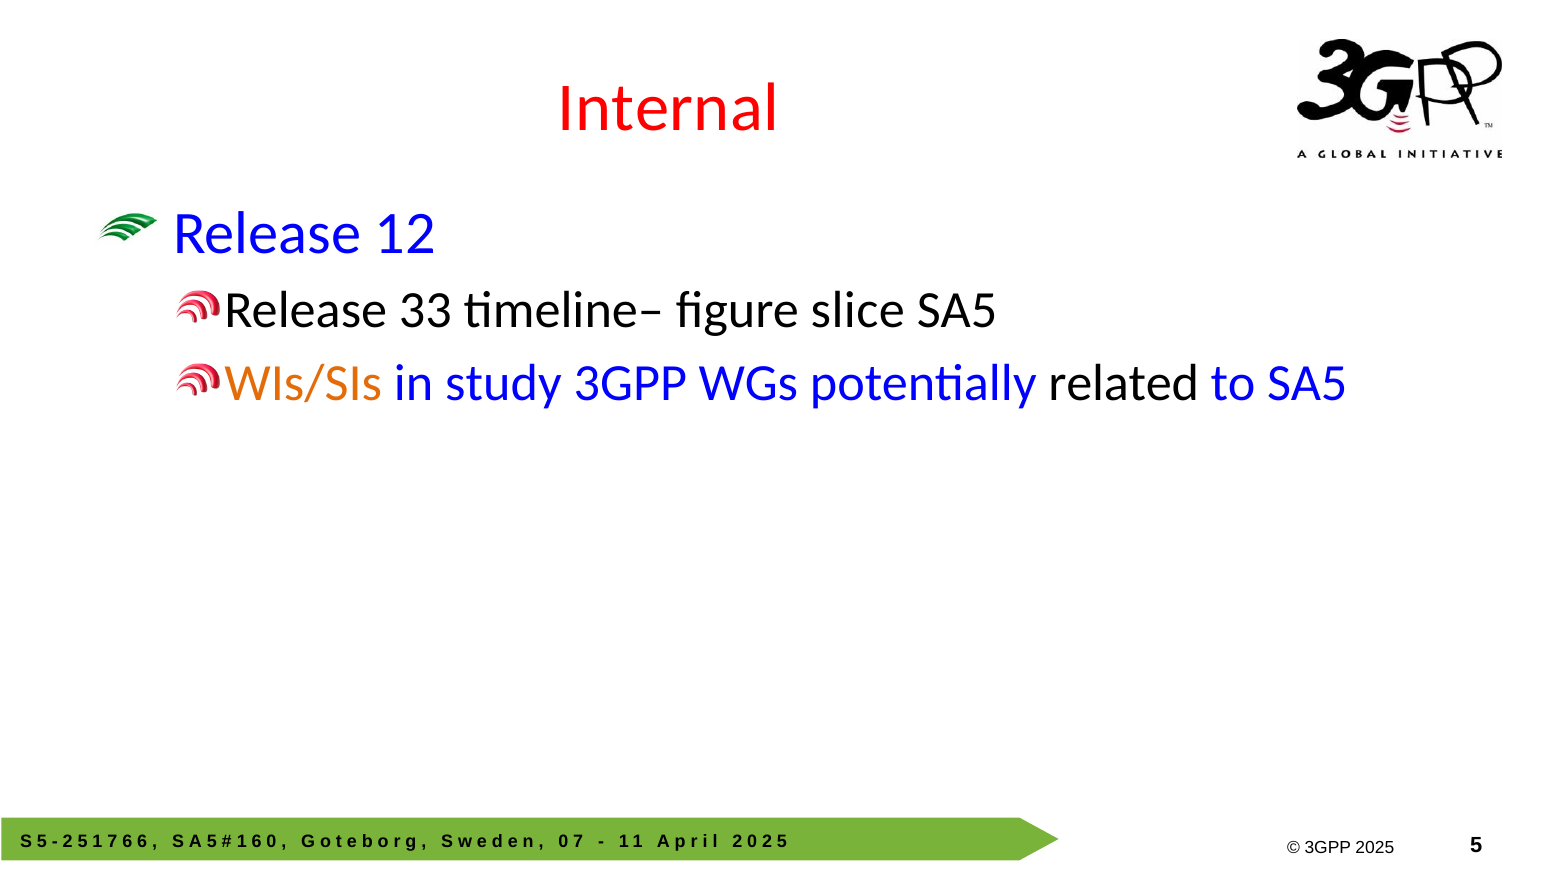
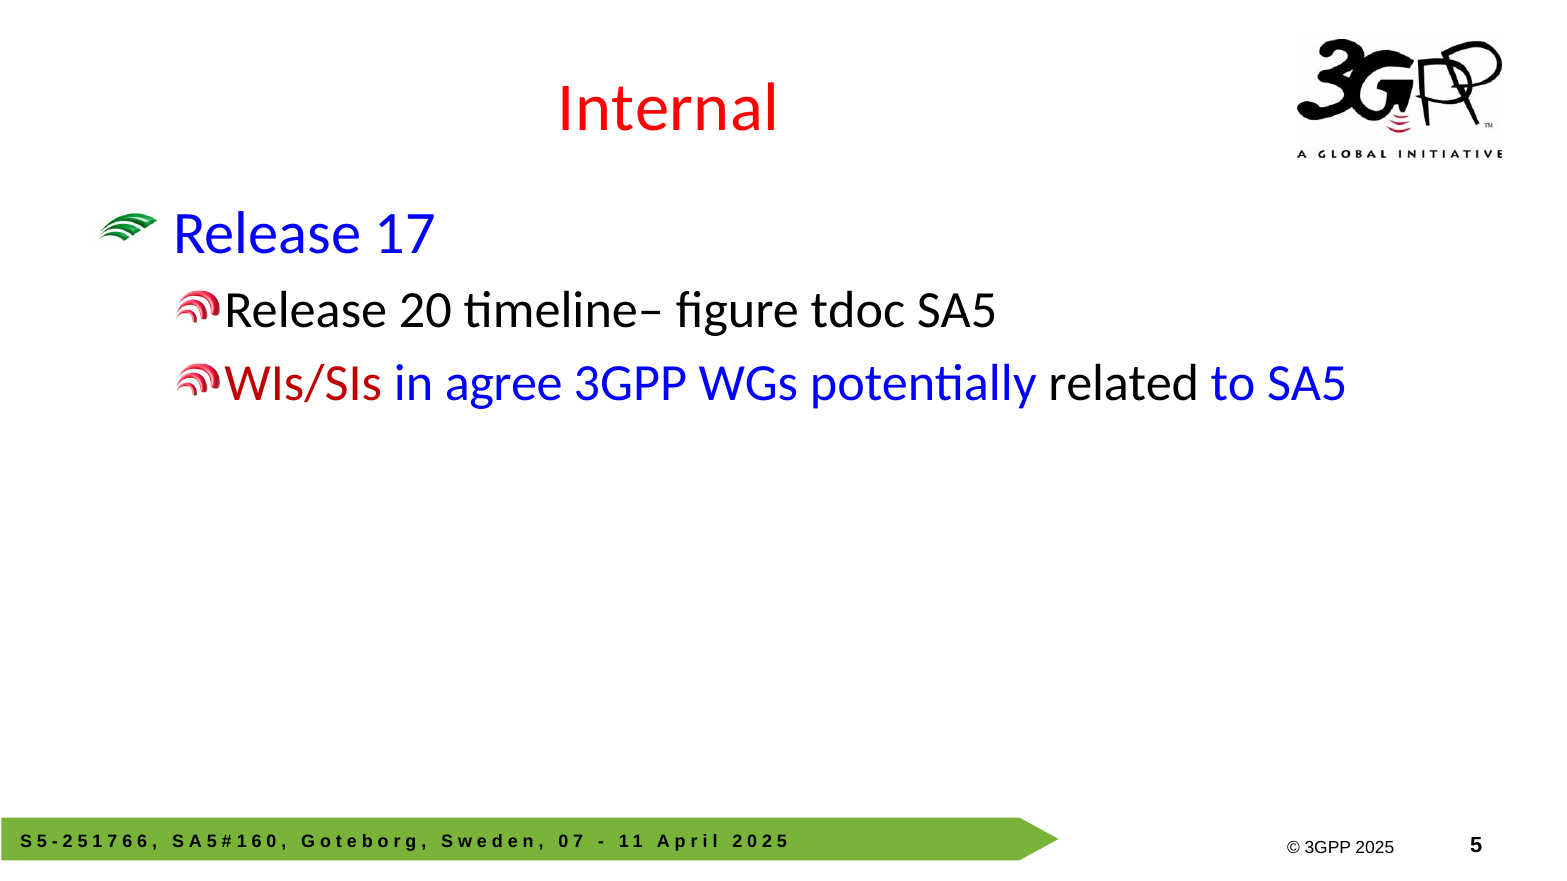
12: 12 -> 17
33: 33 -> 20
slice: slice -> tdoc
WIs/SIs colour: orange -> red
study: study -> agree
